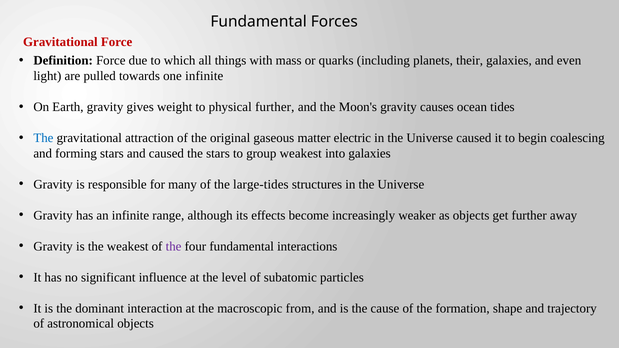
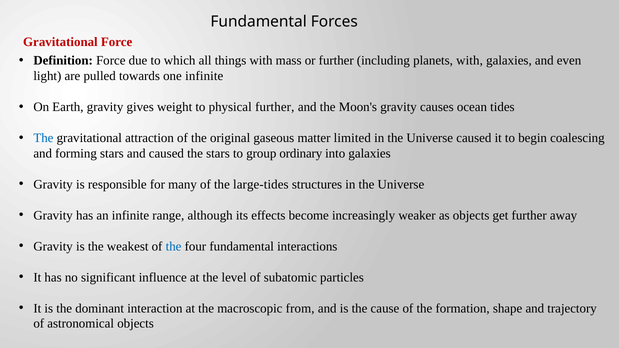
or quarks: quarks -> further
planets their: their -> with
electric: electric -> limited
group weakest: weakest -> ordinary
the at (174, 246) colour: purple -> blue
